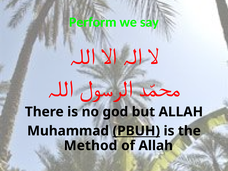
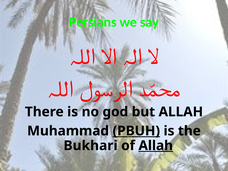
Perform: Perform -> Persians
Method: Method -> Bukhari
Allah at (156, 146) underline: none -> present
